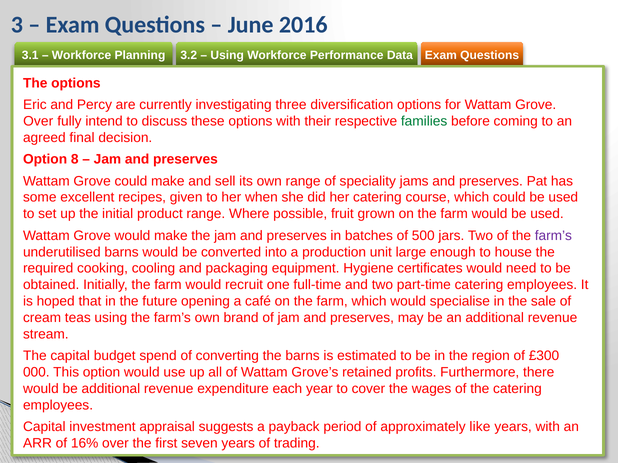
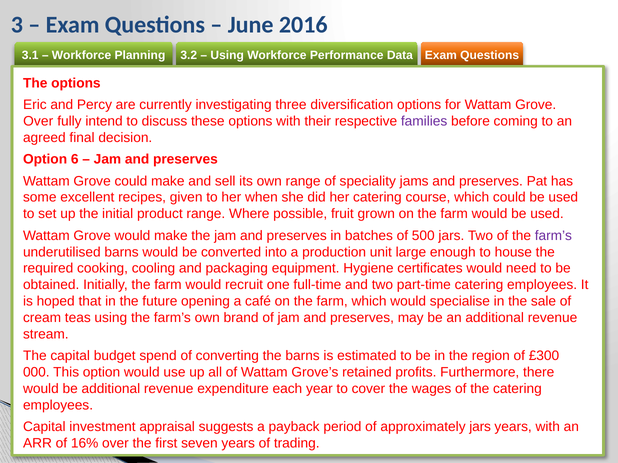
families colour: green -> purple
8: 8 -> 6
approximately like: like -> jars
